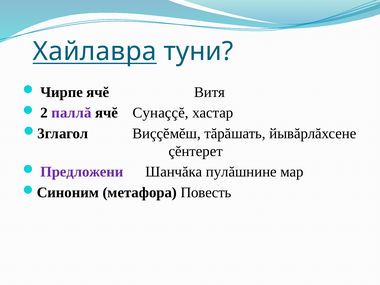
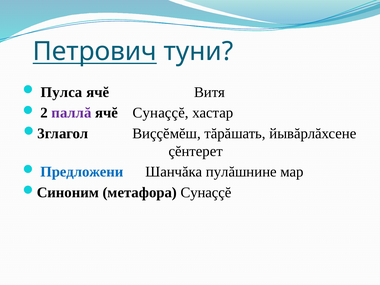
Хайлавра: Хайлавра -> Петрович
Чирпе: Чирпе -> Пулса
Предложени colour: purple -> blue
метафора Повесть: Повесть -> Сунаççĕ
